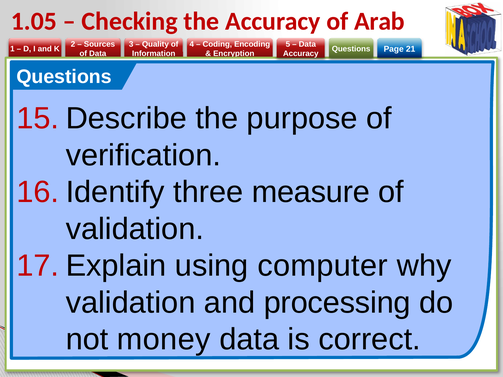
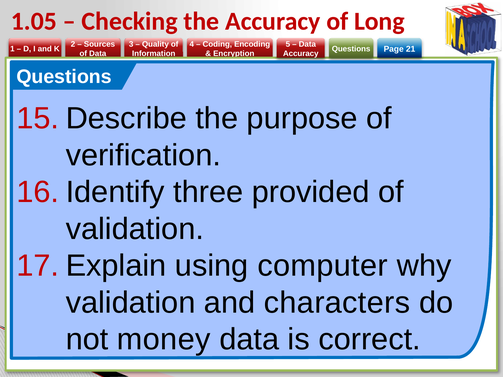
Arab: Arab -> Long
measure: measure -> provided
processing: processing -> characters
